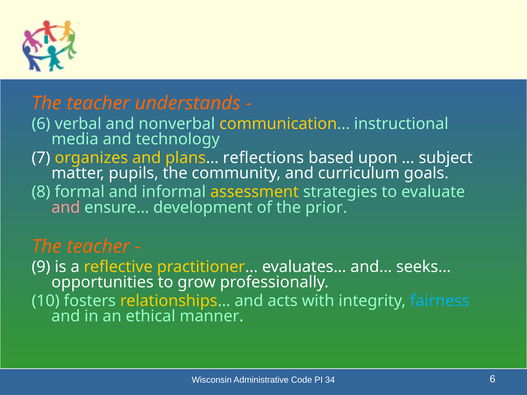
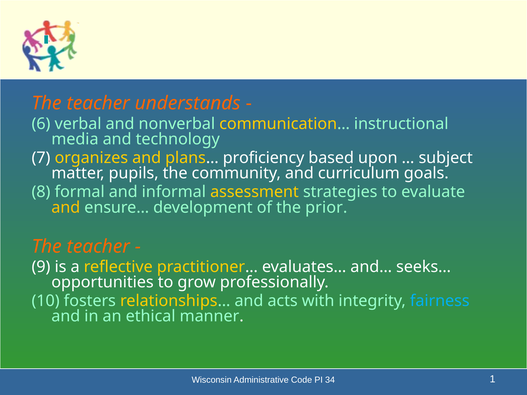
reflections: reflections -> proficiency
and at (66, 208) colour: pink -> yellow
34 6: 6 -> 1
